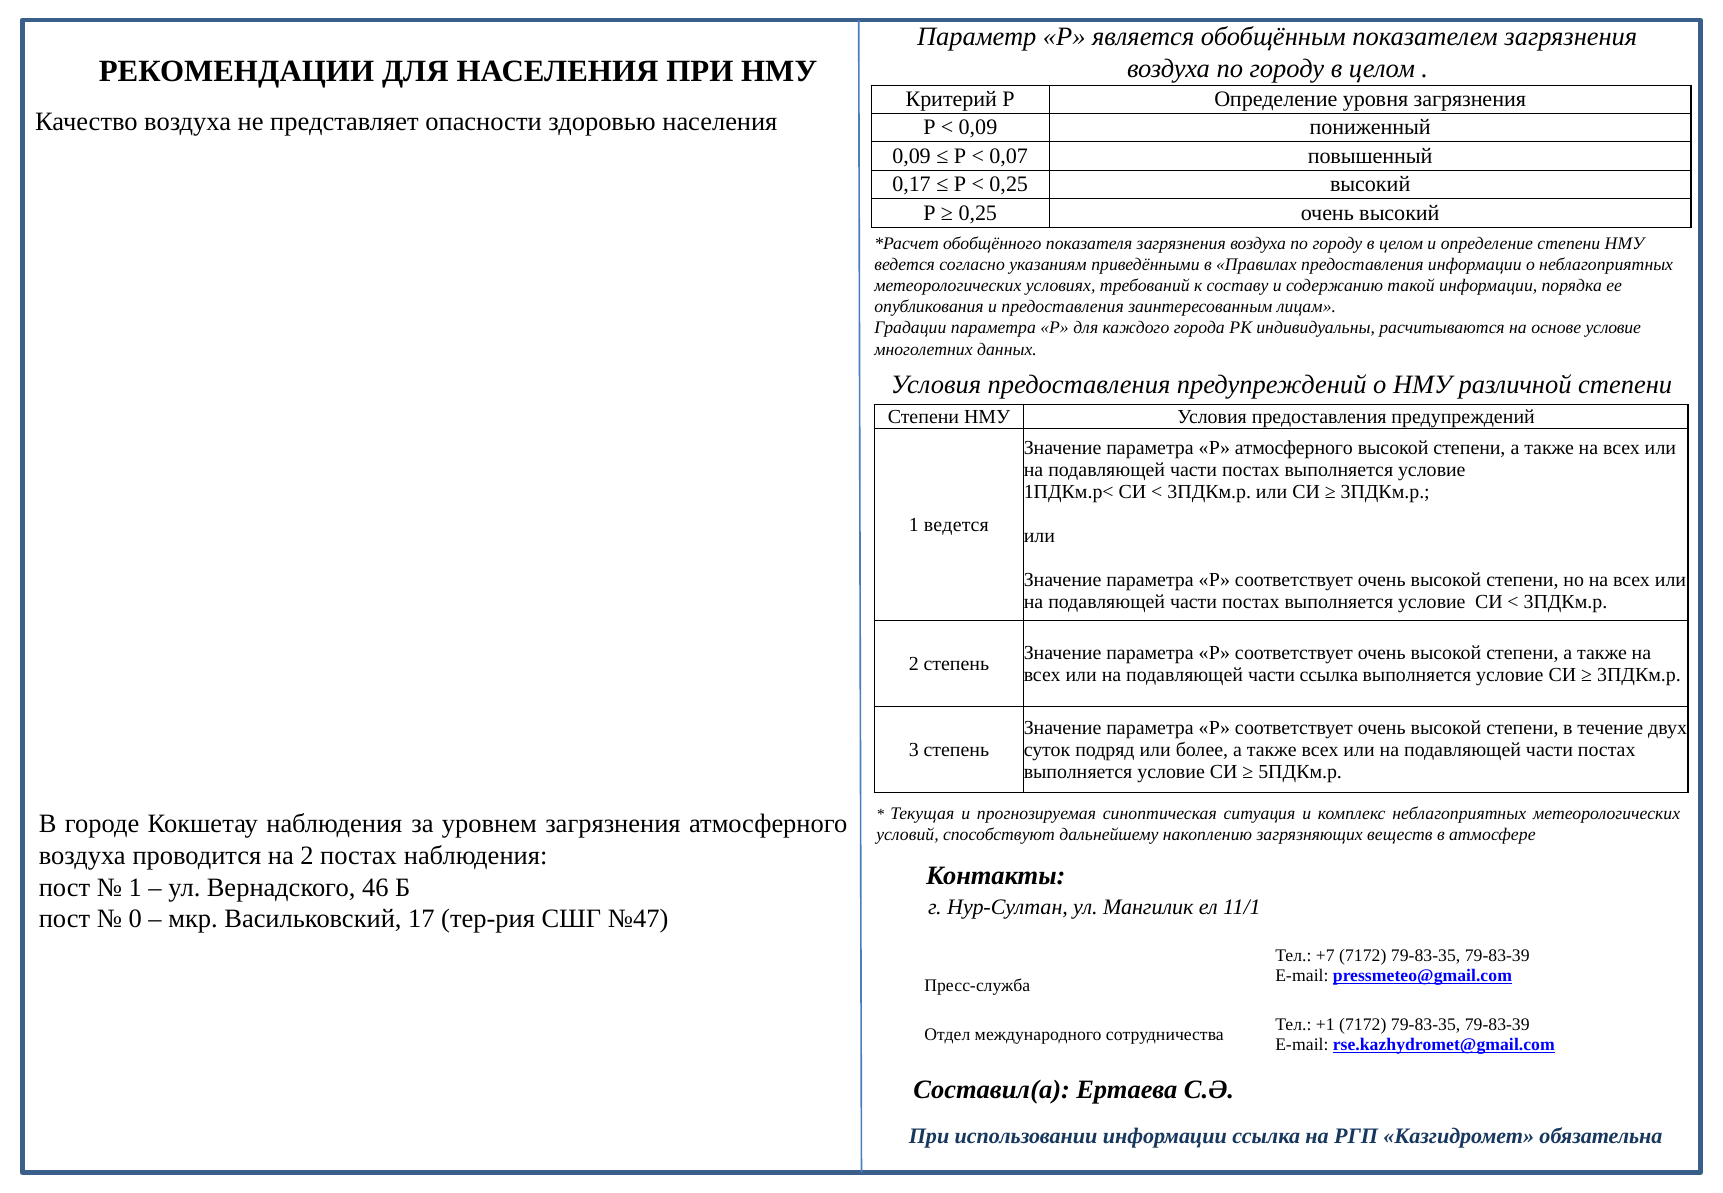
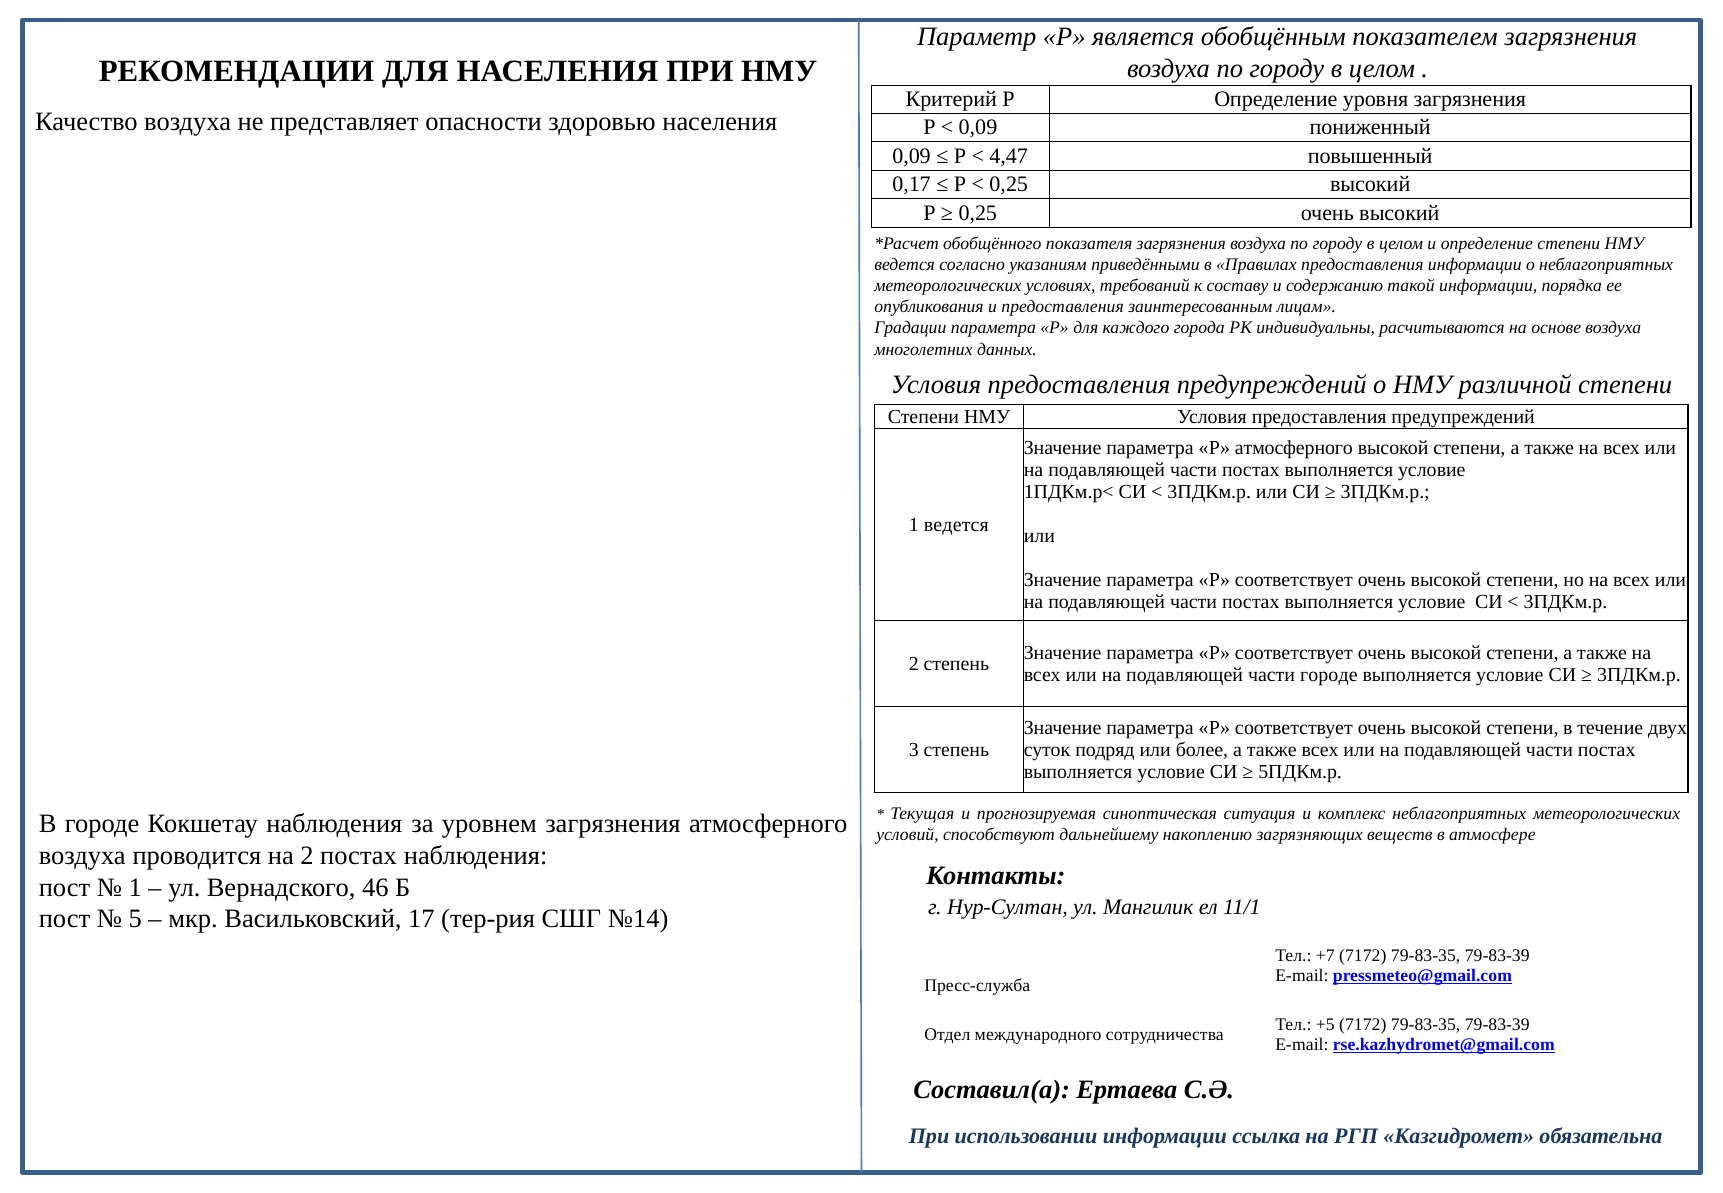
0,07: 0,07 -> 4,47
основе условие: условие -> воздуха
части ссылка: ссылка -> городе
0: 0 -> 5
№47: №47 -> №14
+1: +1 -> +5
